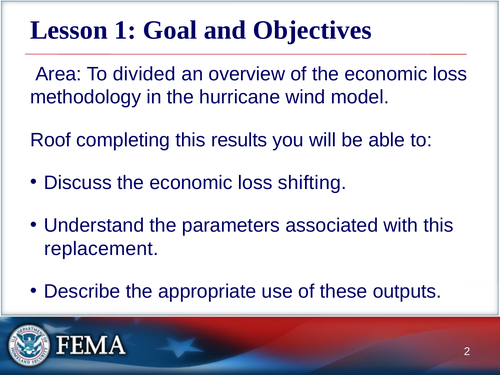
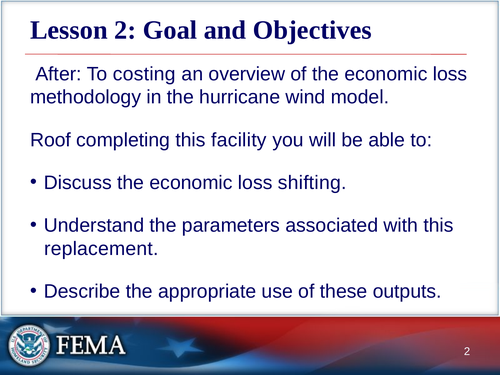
Lesson 1: 1 -> 2
Area: Area -> After
divided: divided -> costing
results: results -> facility
